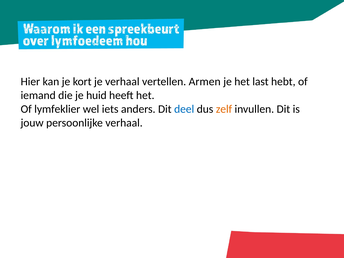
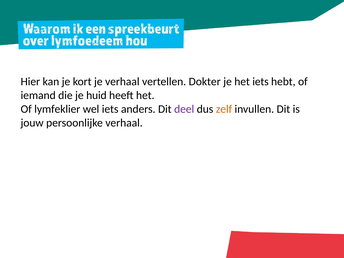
Armen: Armen -> Dokter
het last: last -> iets
deel colour: blue -> purple
